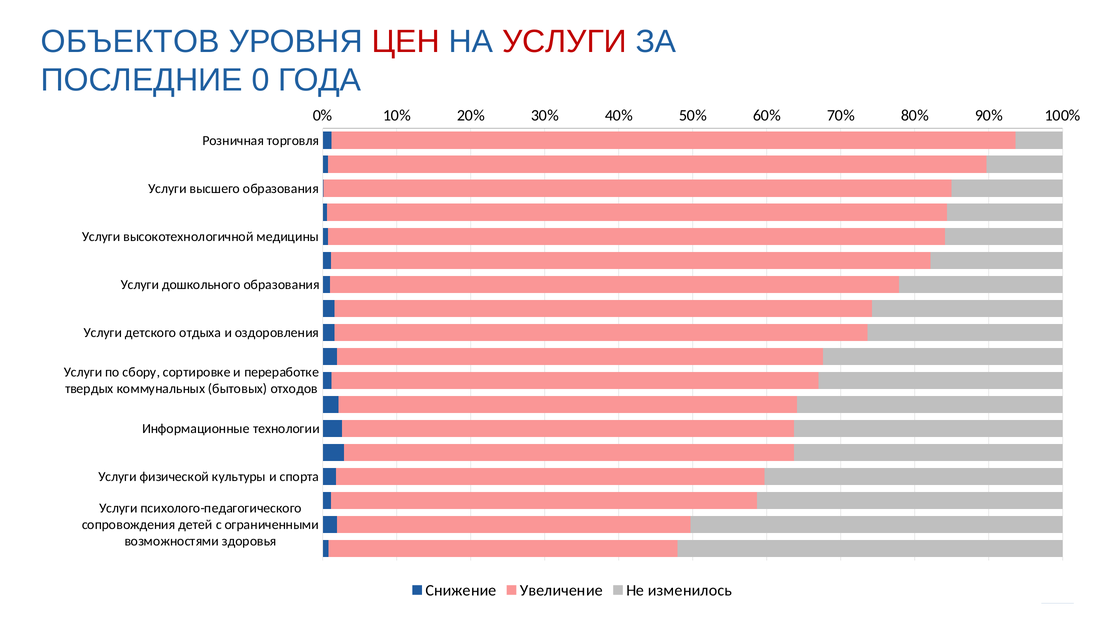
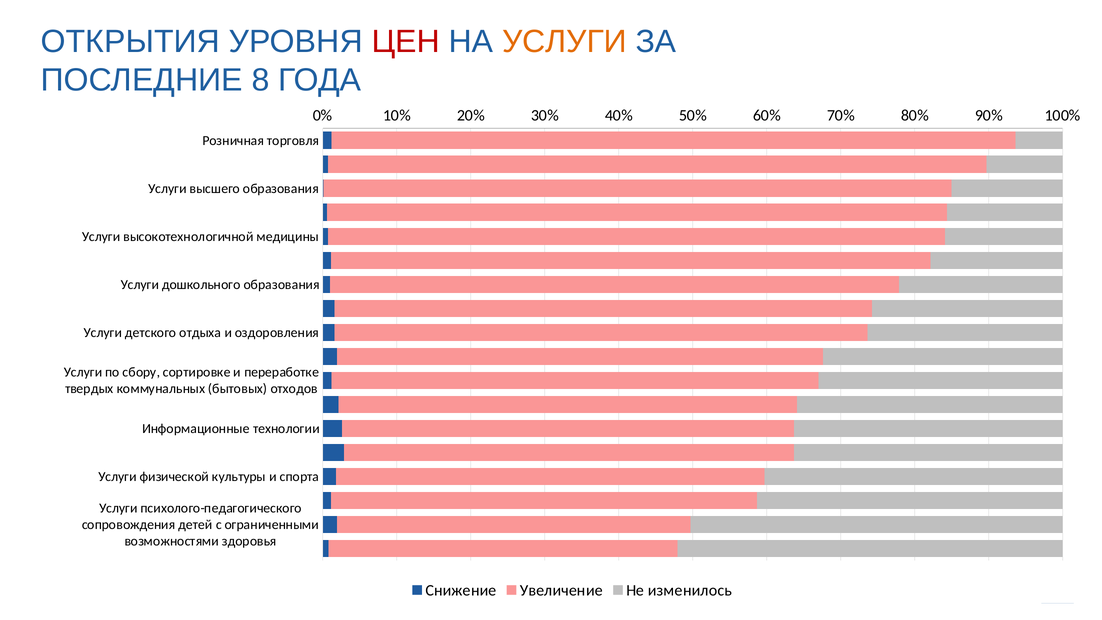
ОБЪЕКТОВ: ОБЪЕКТОВ -> ОТКРЫТИЯ
УСЛУГИ at (565, 41) colour: red -> orange
0: 0 -> 8
